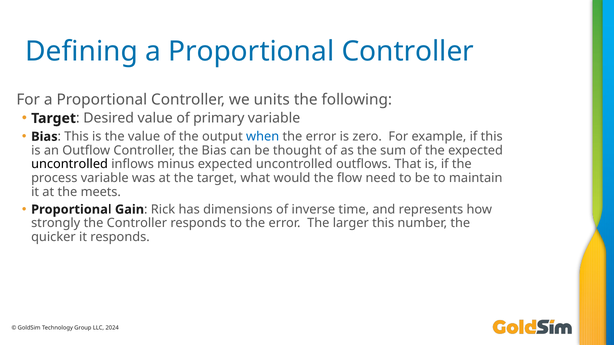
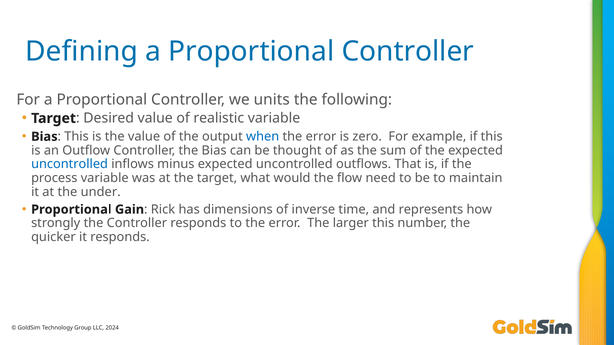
primary: primary -> realistic
uncontrolled at (70, 164) colour: black -> blue
meets: meets -> under
